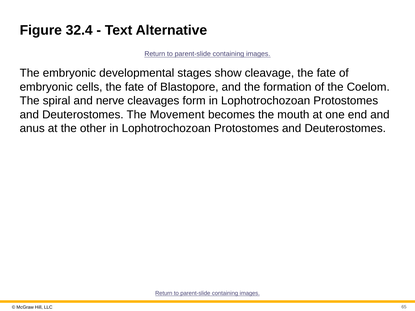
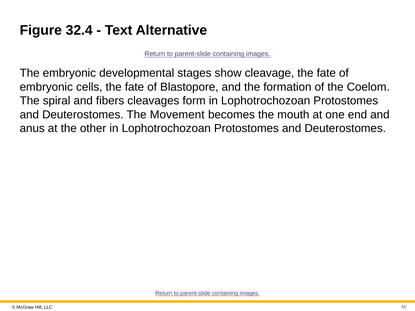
nerve: nerve -> fibers
